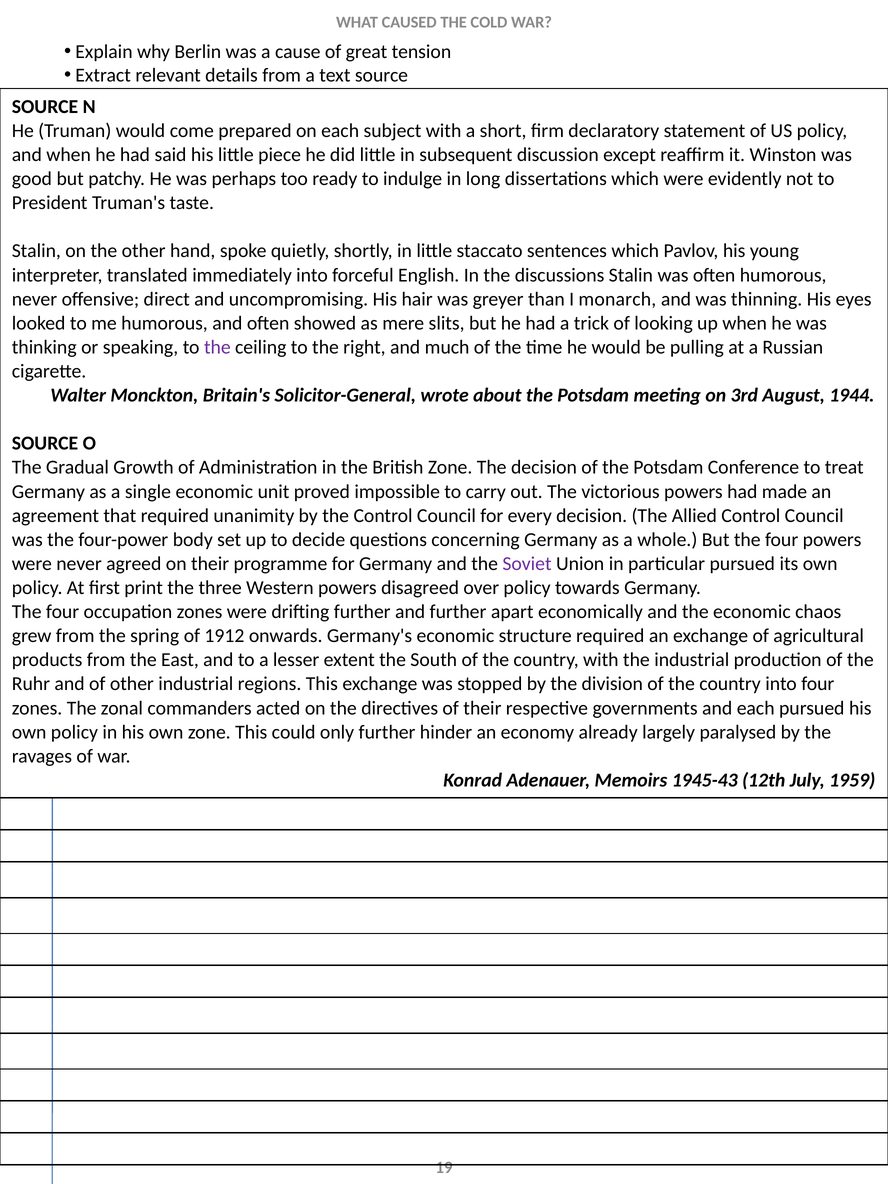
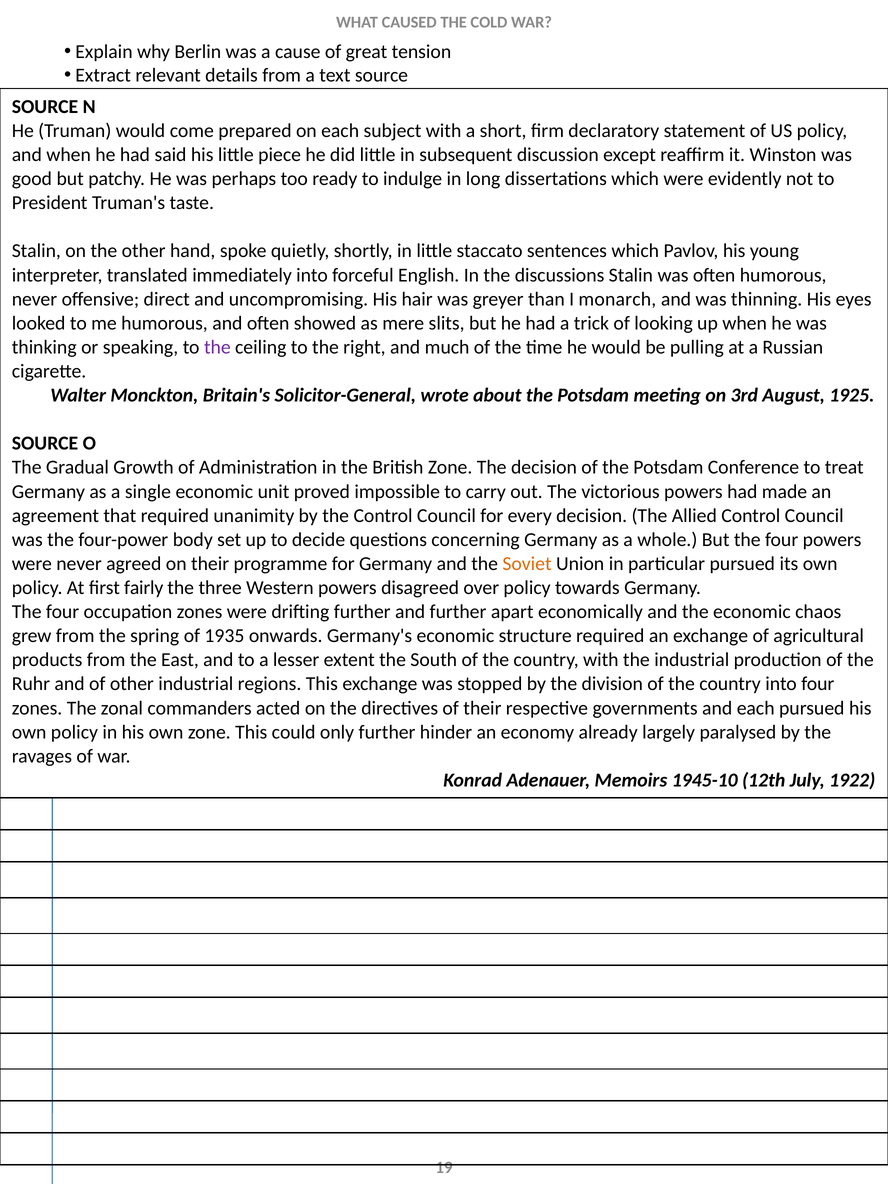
1944: 1944 -> 1925
Soviet colour: purple -> orange
print: print -> fairly
1912: 1912 -> 1935
1945-43: 1945-43 -> 1945-10
1959: 1959 -> 1922
